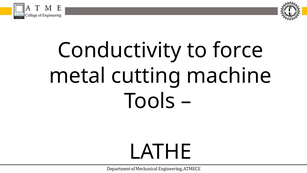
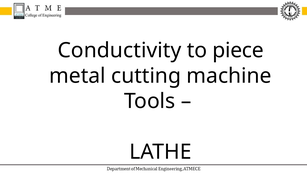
force: force -> piece
